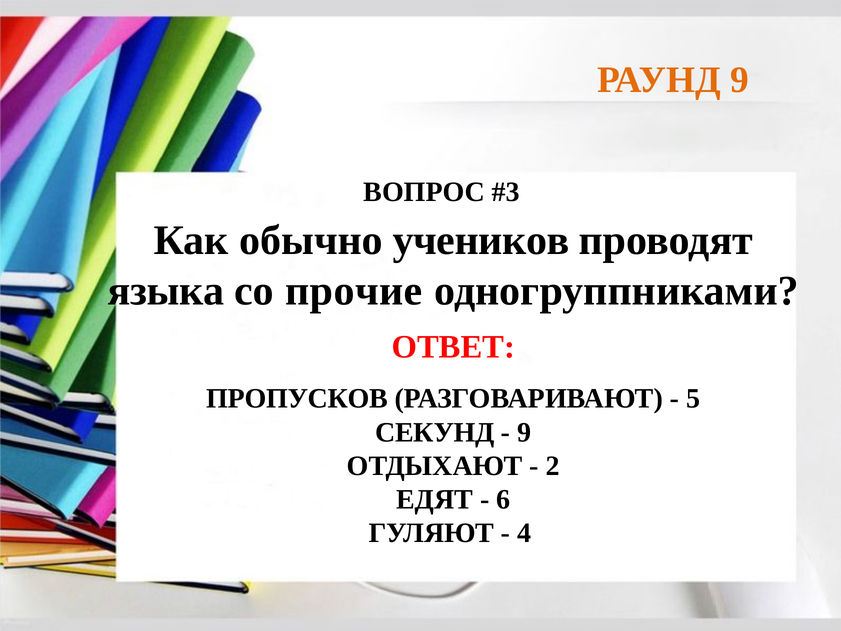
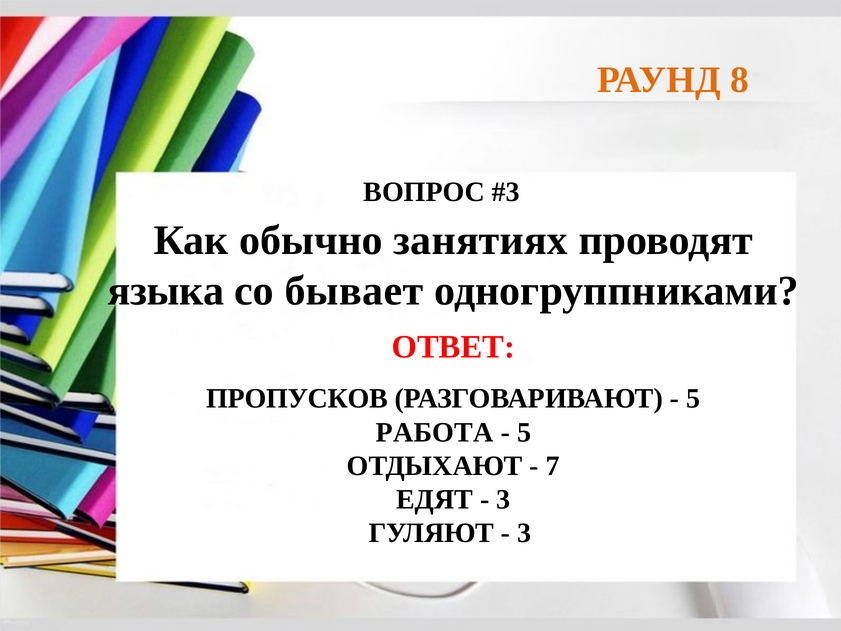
РАУНД 9: 9 -> 8
учеников: учеников -> занятиях
прочие: прочие -> бывает
СЕКУНД: СЕКУНД -> РАБОТА
9 at (524, 432): 9 -> 5
2: 2 -> 7
6 at (503, 499): 6 -> 3
4 at (524, 533): 4 -> 3
